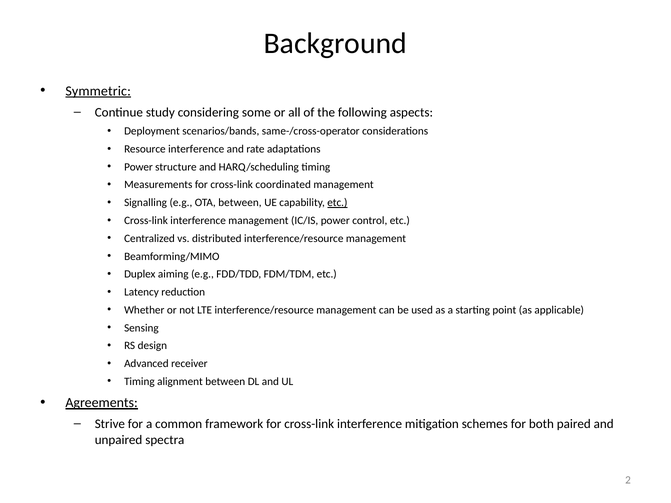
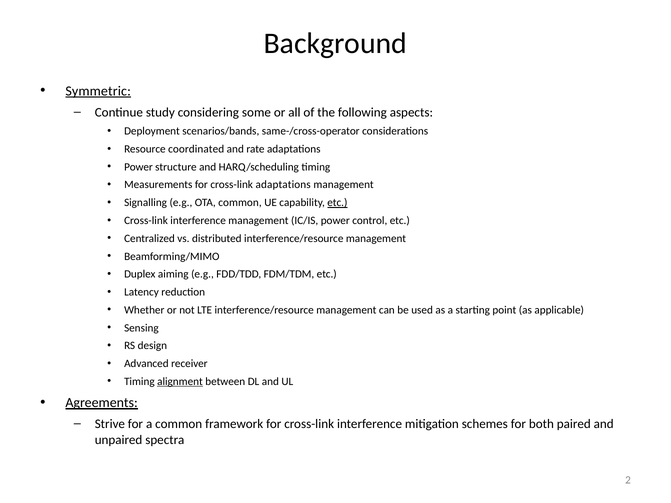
Resource interference: interference -> coordinated
cross-link coordinated: coordinated -> adaptations
OTA between: between -> common
alignment underline: none -> present
